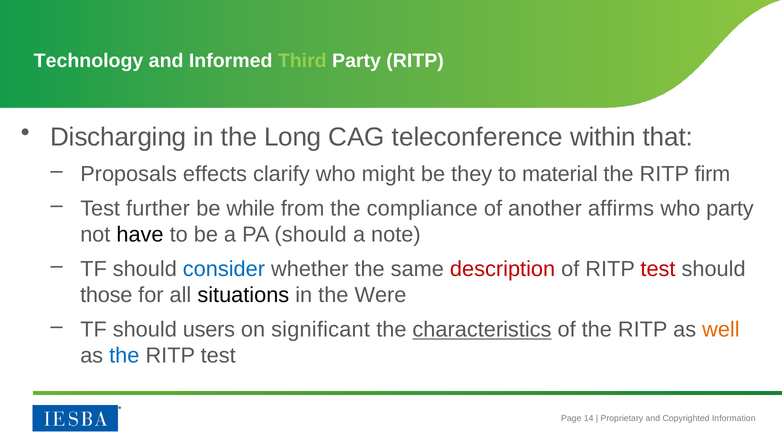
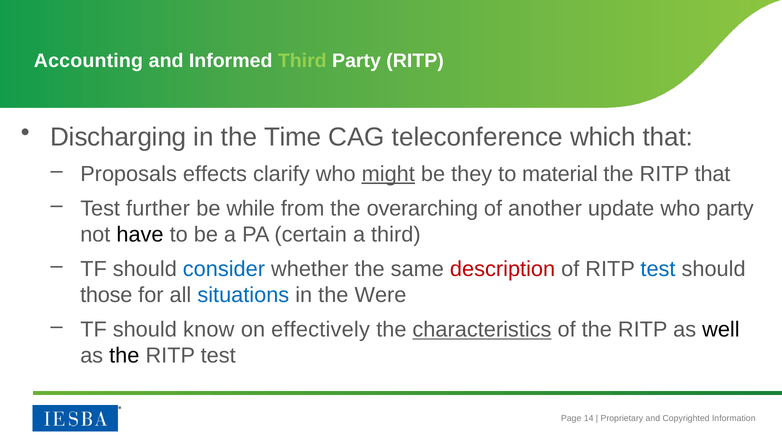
Technology: Technology -> Accounting
Long: Long -> Time
within: within -> which
might underline: none -> present
RITP firm: firm -> that
compliance: compliance -> overarching
affirms: affirms -> update
PA should: should -> certain
a note: note -> third
test at (658, 269) colour: red -> blue
situations colour: black -> blue
users: users -> know
significant: significant -> effectively
well colour: orange -> black
the at (124, 356) colour: blue -> black
